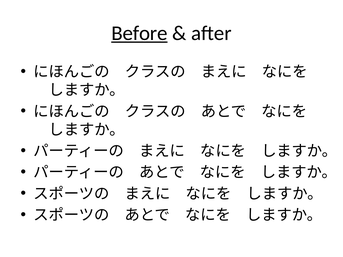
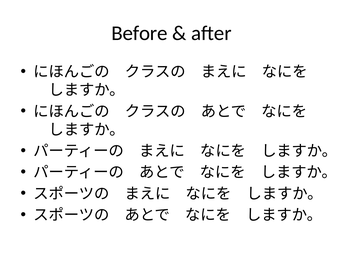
Before underline: present -> none
